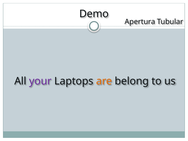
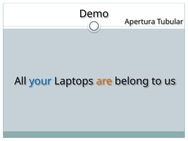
your colour: purple -> blue
